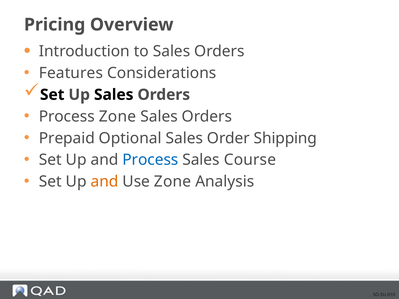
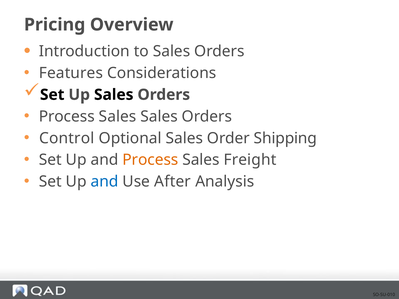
Zone at (117, 117): Zone -> Sales
Prepaid: Prepaid -> Control
Process at (150, 160) colour: blue -> orange
Course: Course -> Freight
and at (105, 182) colour: orange -> blue
Use Zone: Zone -> After
